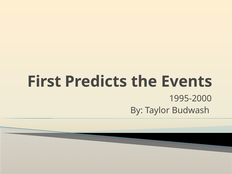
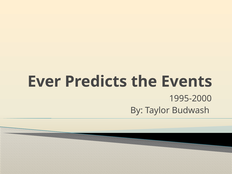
First: First -> Ever
